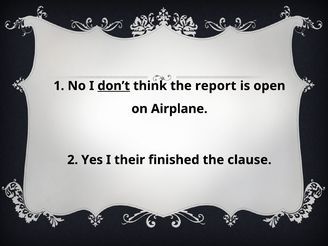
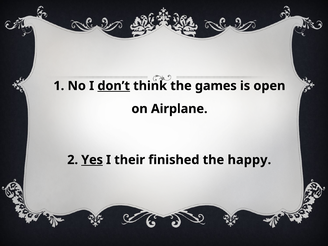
report: report -> games
Yes underline: none -> present
clause: clause -> happy
